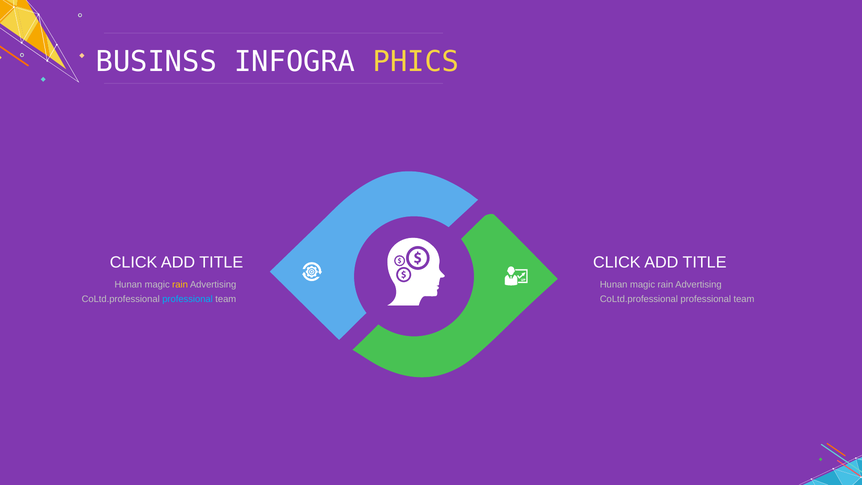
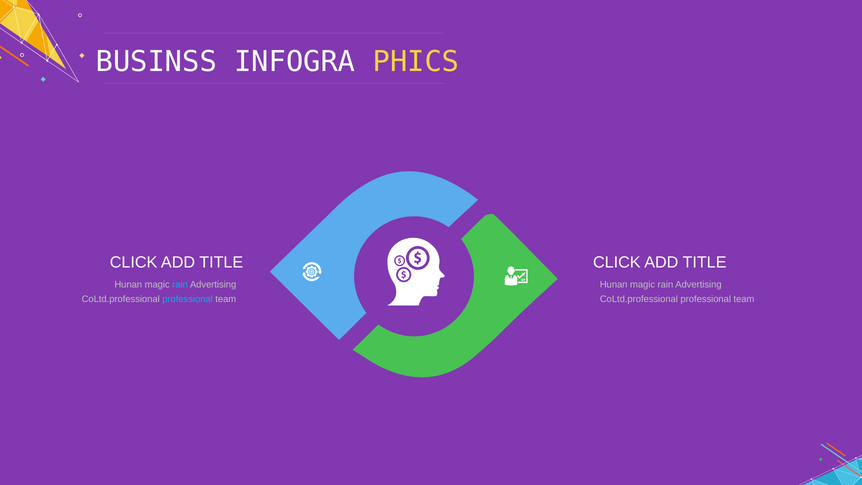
rain at (180, 284) colour: yellow -> light blue
